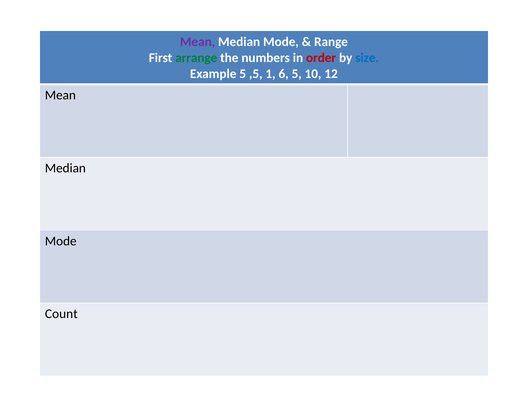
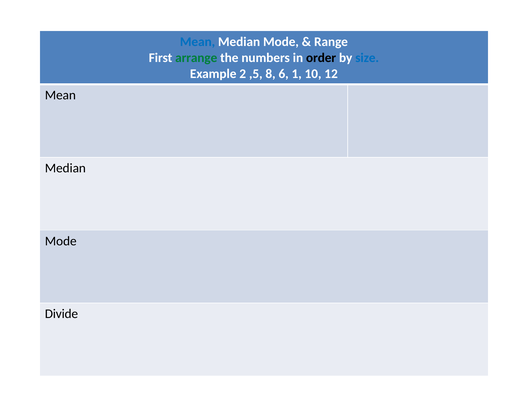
Mean at (198, 42) colour: purple -> blue
order colour: red -> black
Example 5: 5 -> 2
1: 1 -> 8
6 5: 5 -> 1
Count: Count -> Divide
